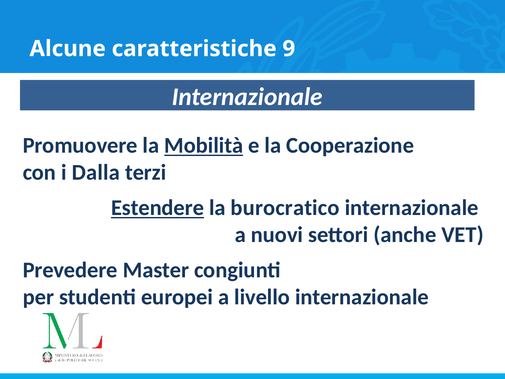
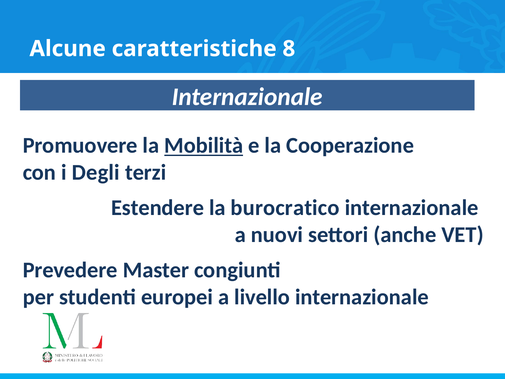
9: 9 -> 8
Dalla: Dalla -> Degli
Estendere underline: present -> none
